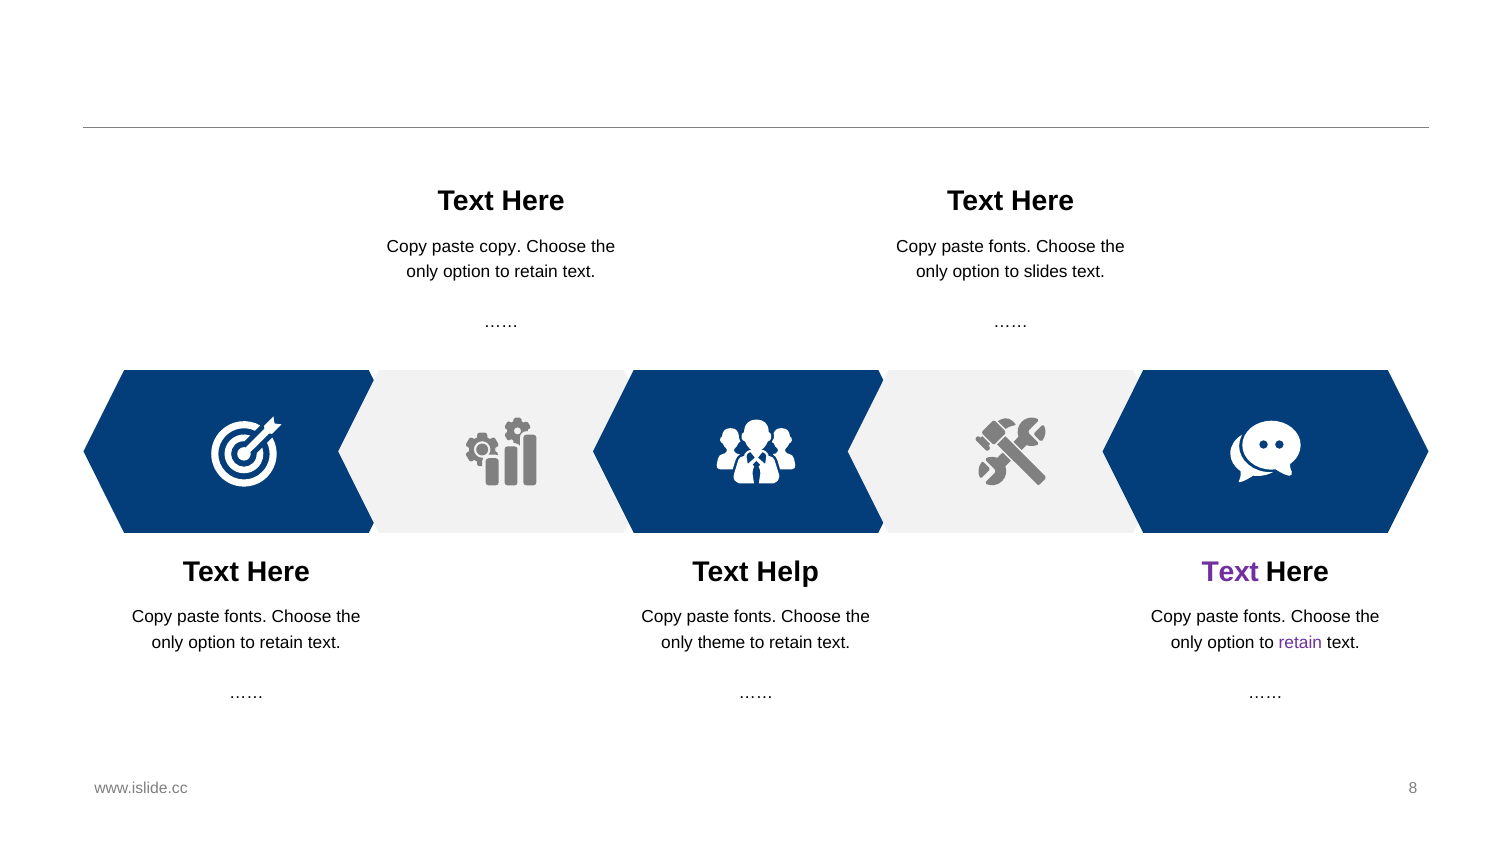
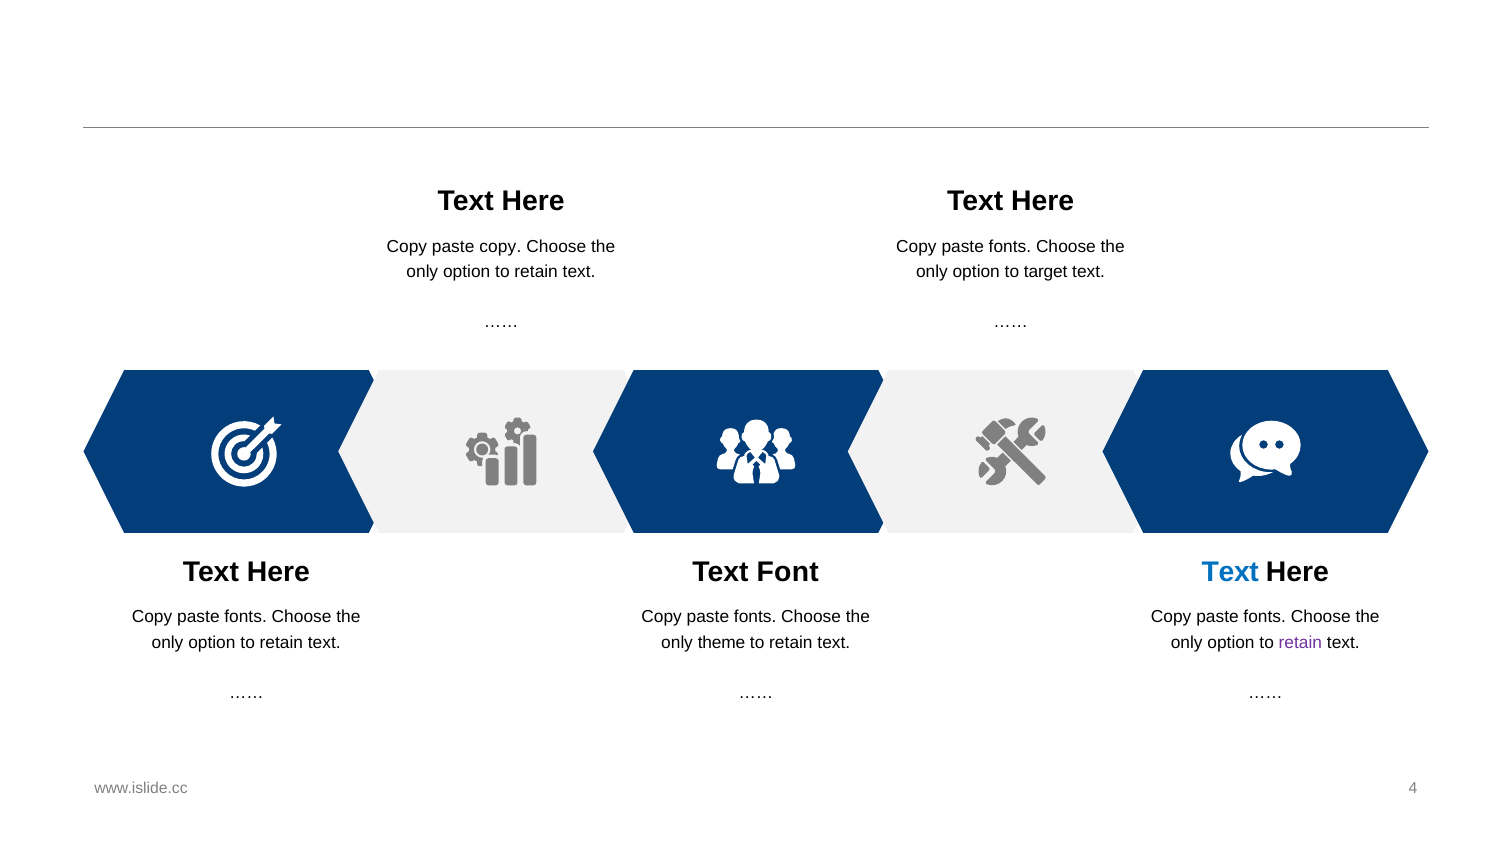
slides: slides -> target
Help: Help -> Font
Text at (1230, 571) colour: purple -> blue
8: 8 -> 4
